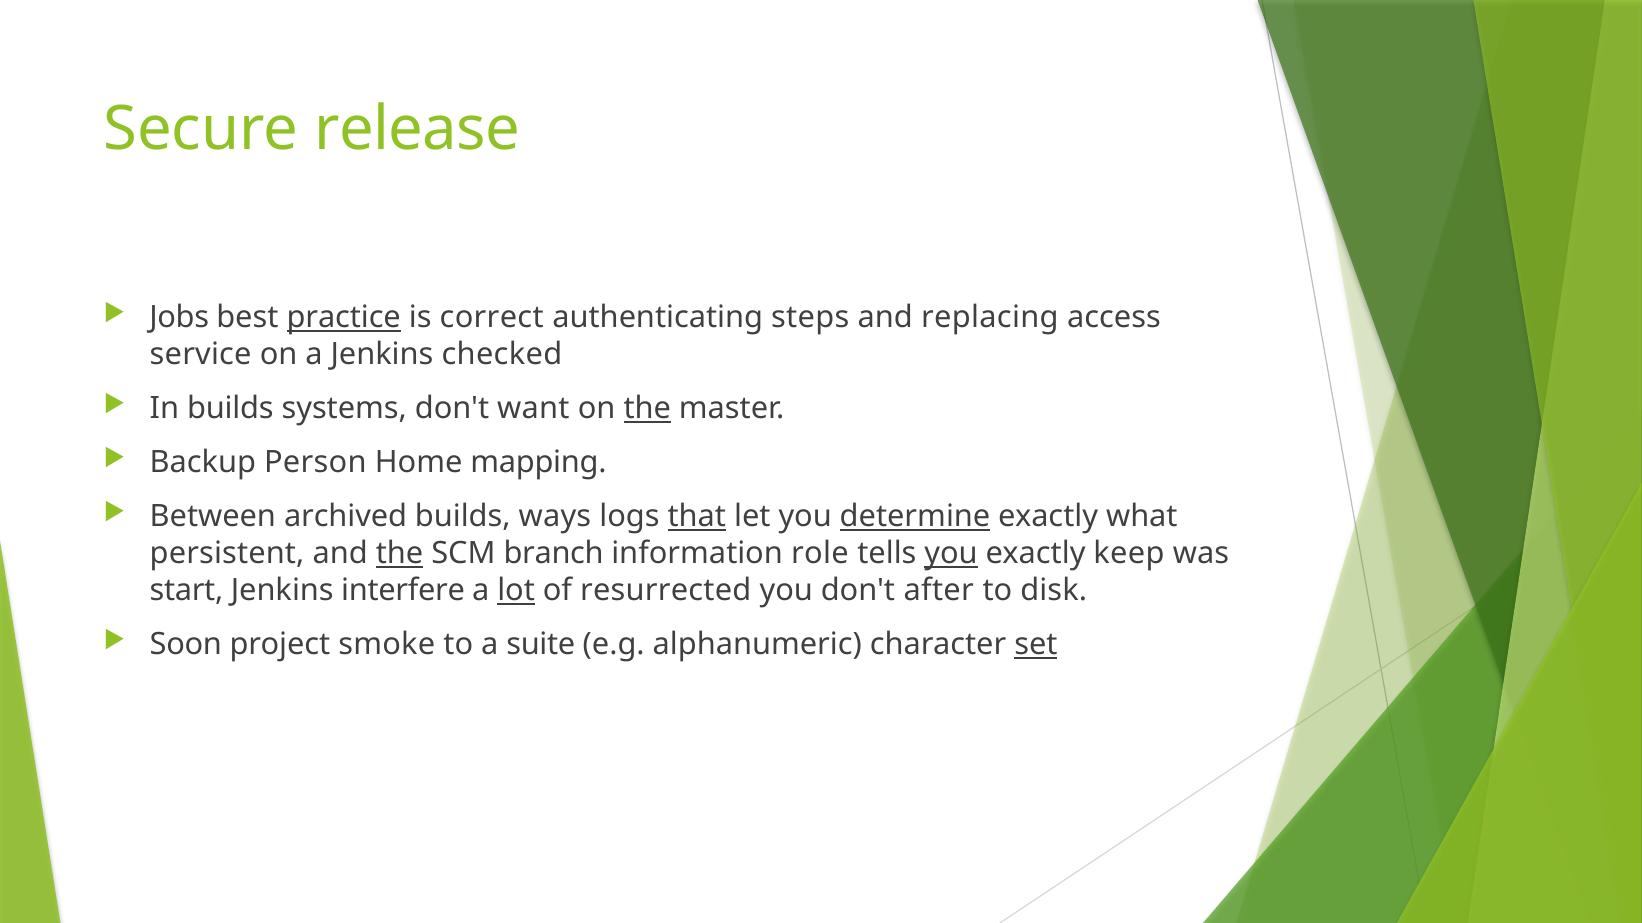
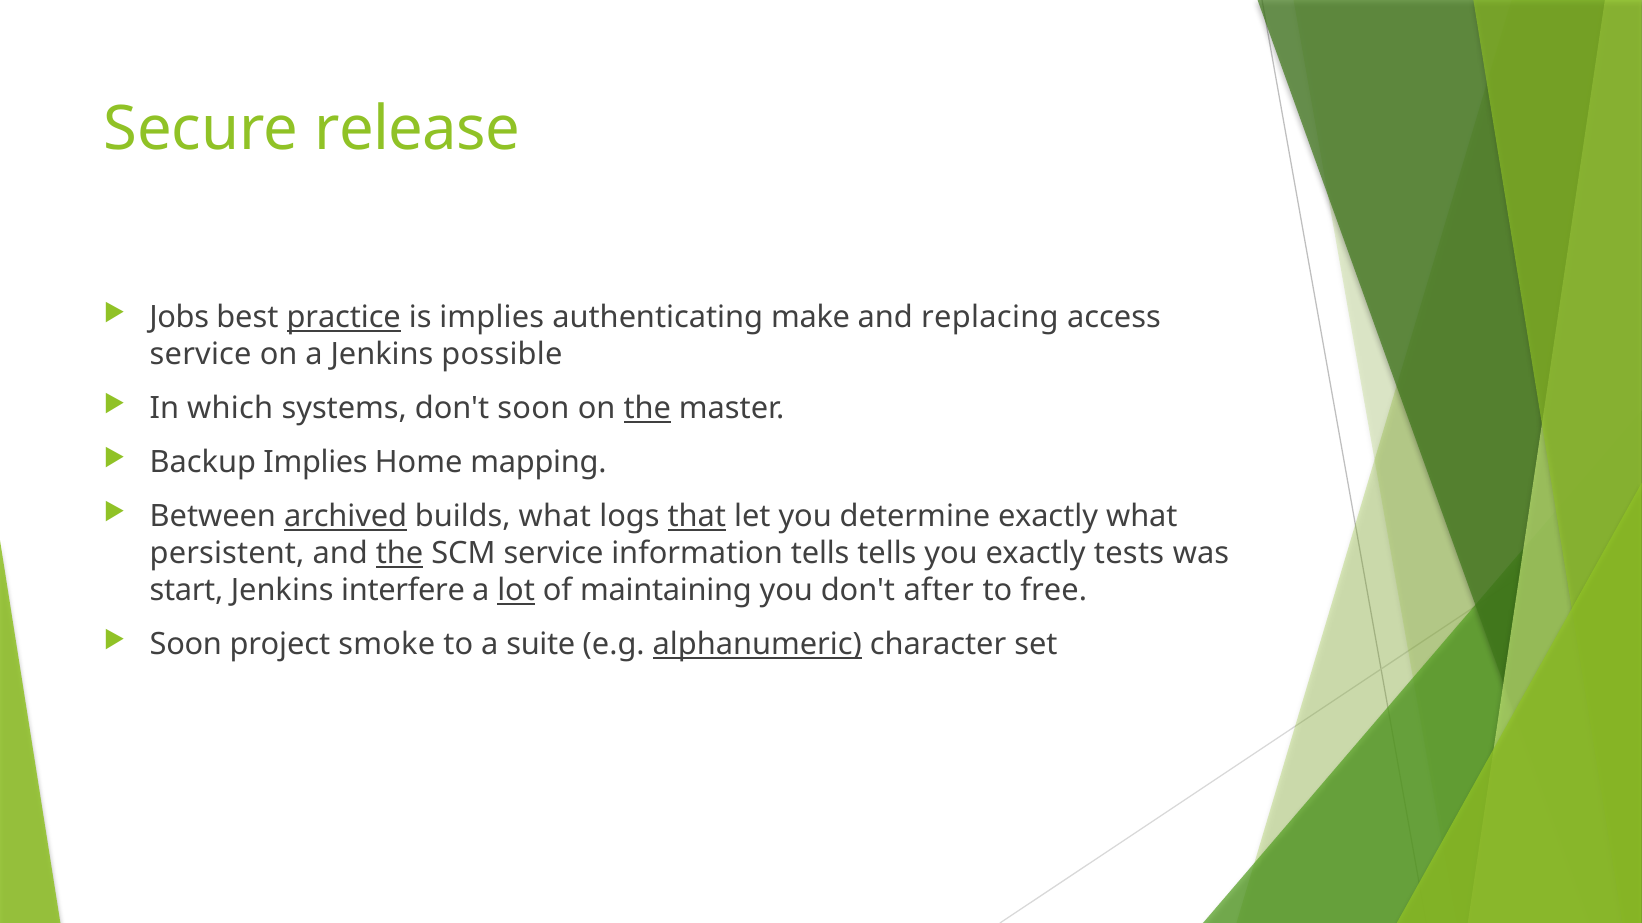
is correct: correct -> implies
steps: steps -> make
checked: checked -> possible
In builds: builds -> which
don't want: want -> soon
Backup Person: Person -> Implies
archived underline: none -> present
builds ways: ways -> what
determine underline: present -> none
SCM branch: branch -> service
information role: role -> tells
you at (951, 554) underline: present -> none
keep: keep -> tests
resurrected: resurrected -> maintaining
disk: disk -> free
alphanumeric underline: none -> present
set underline: present -> none
